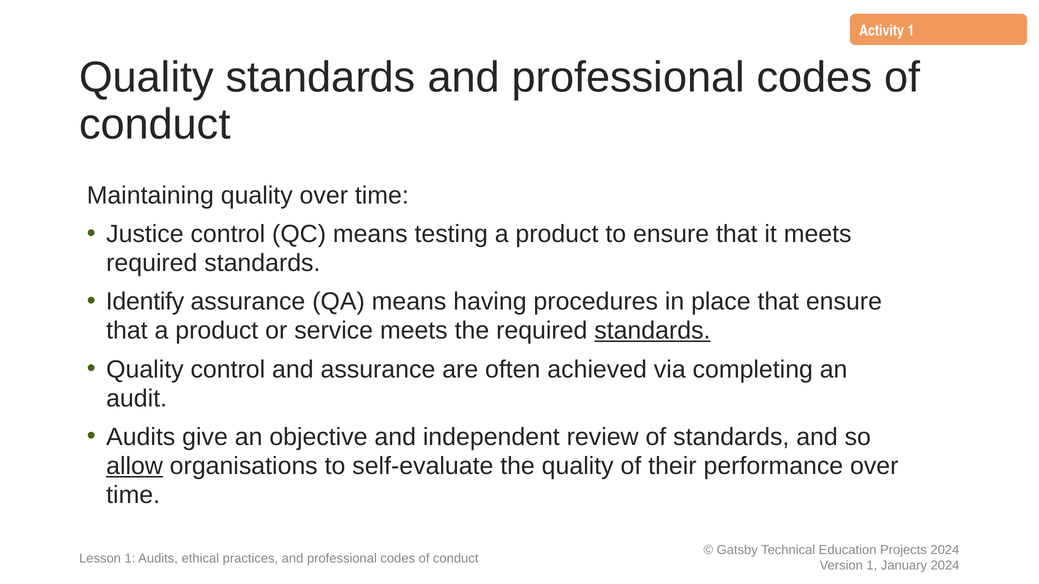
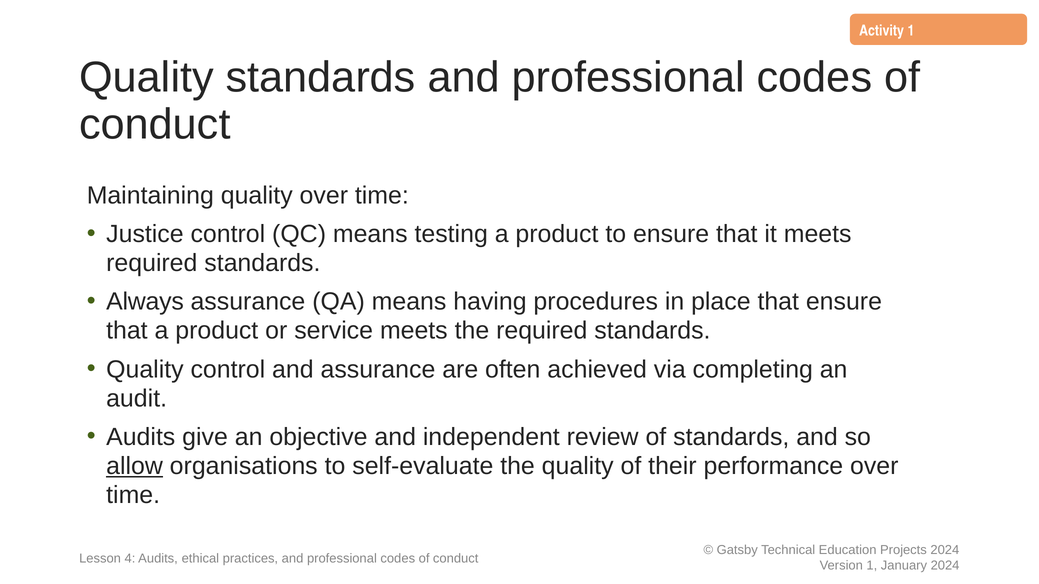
Identify: Identify -> Always
standards at (652, 331) underline: present -> none
Lesson 1: 1 -> 4
